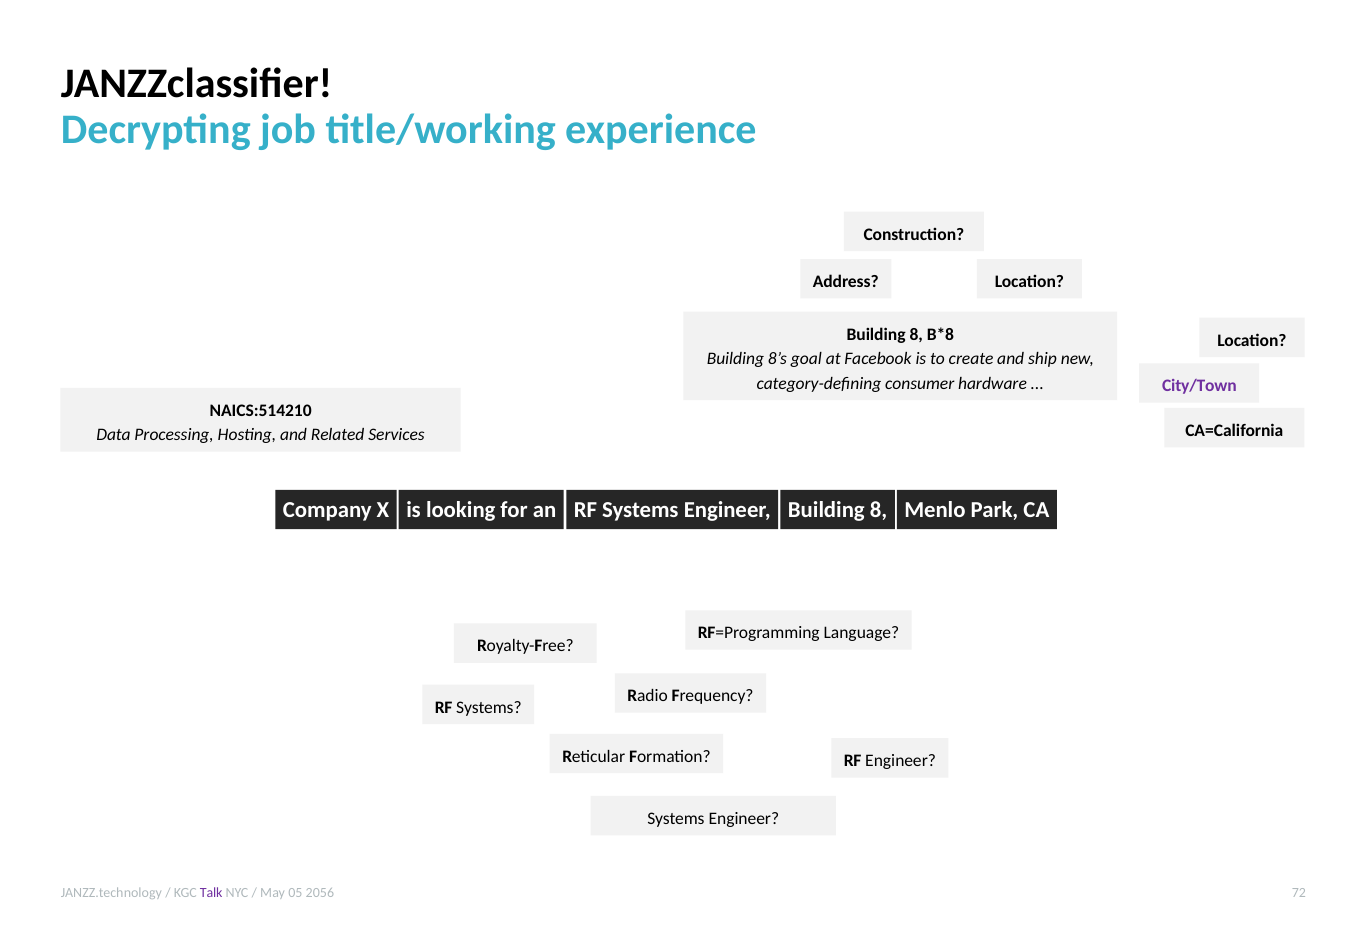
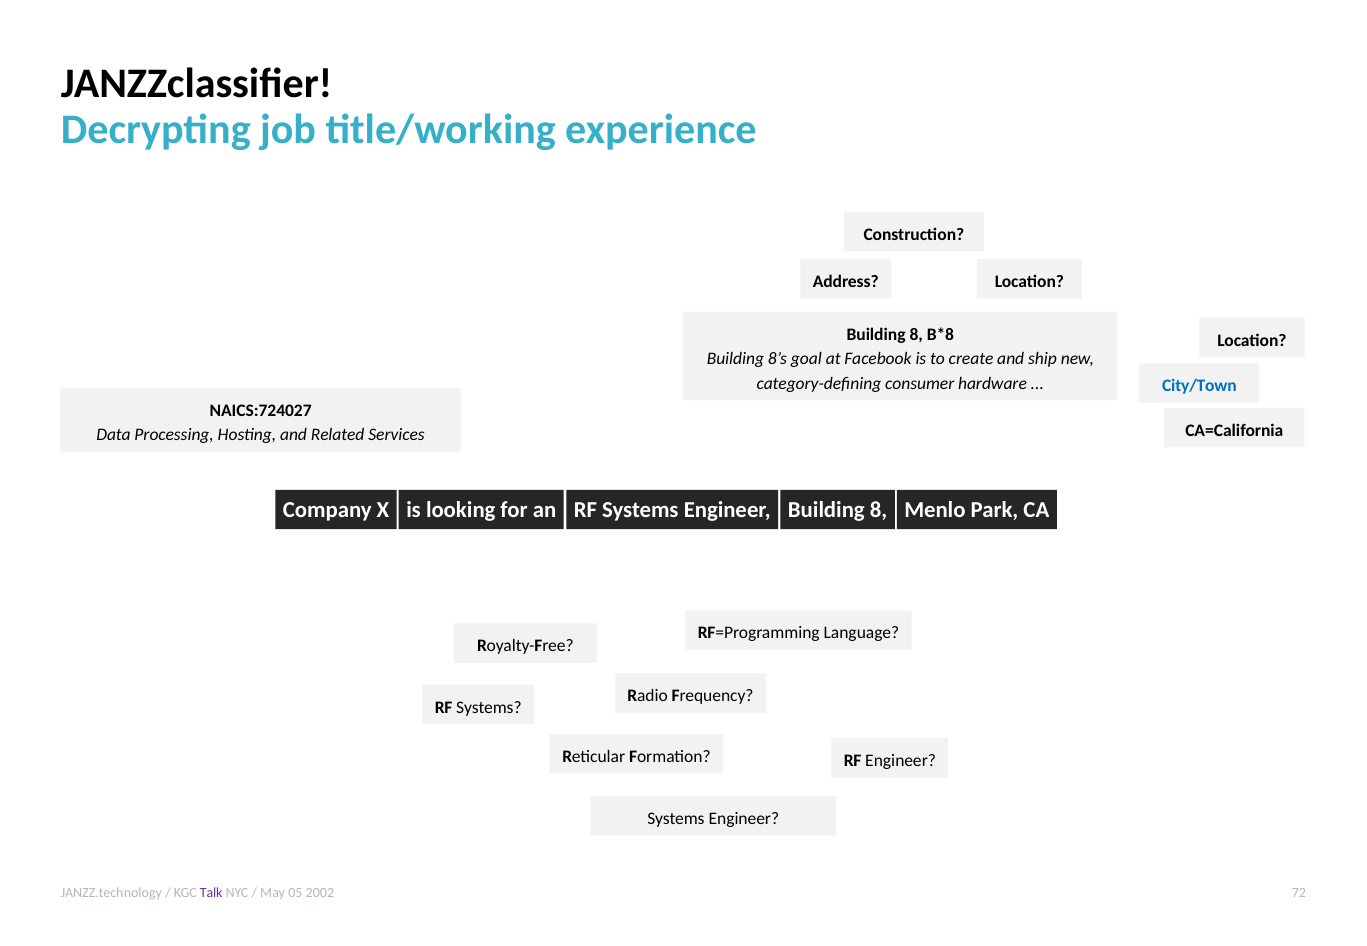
City/Town colour: purple -> blue
NAICS:514210: NAICS:514210 -> NAICS:724027
2056: 2056 -> 2002
